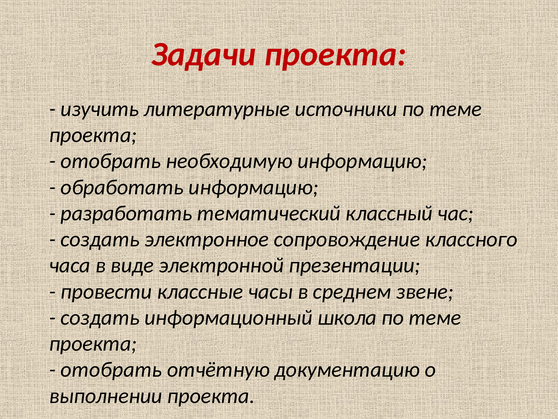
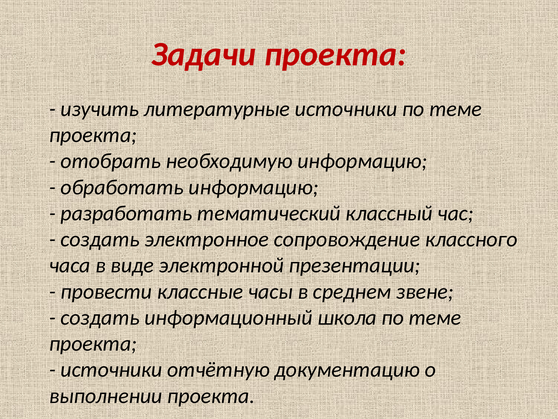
отобрать at (111, 369): отобрать -> источники
